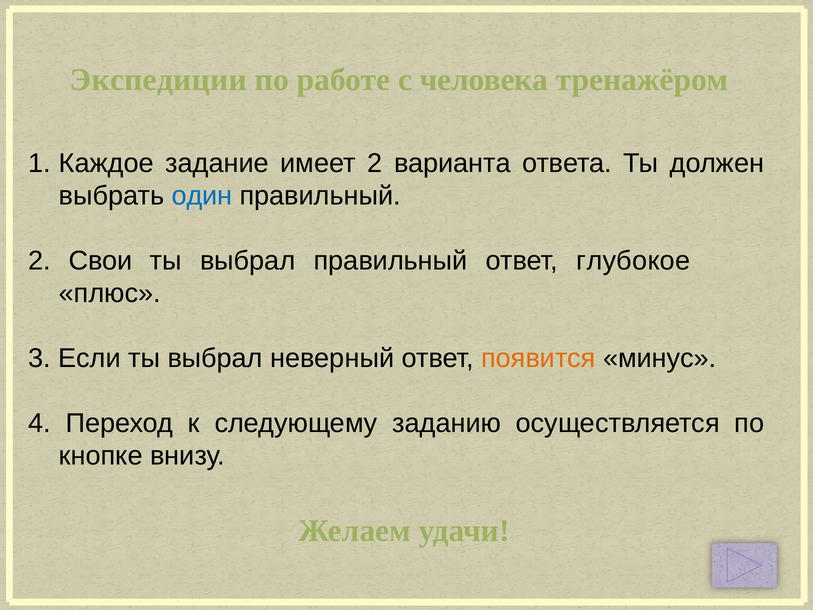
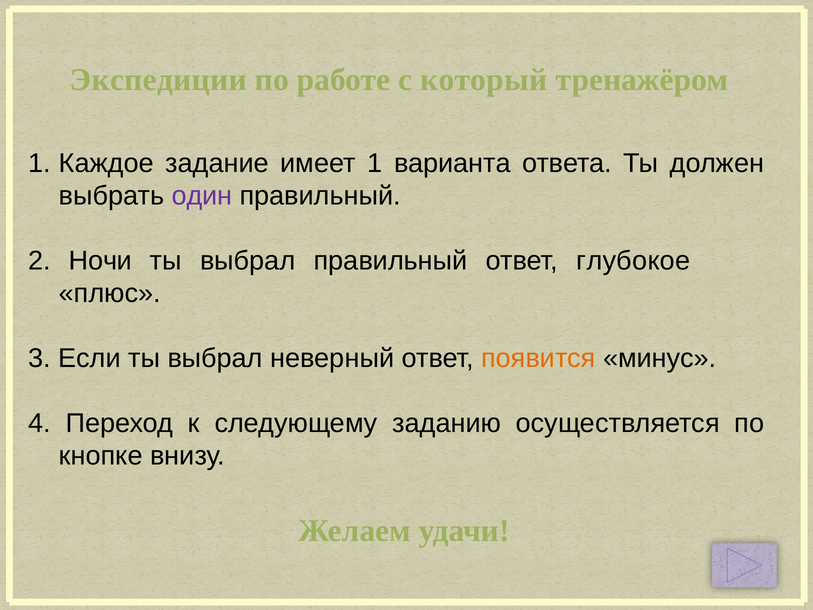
человека: человека -> который
имеет 2: 2 -> 1
один colour: blue -> purple
Свои: Свои -> Ночи
